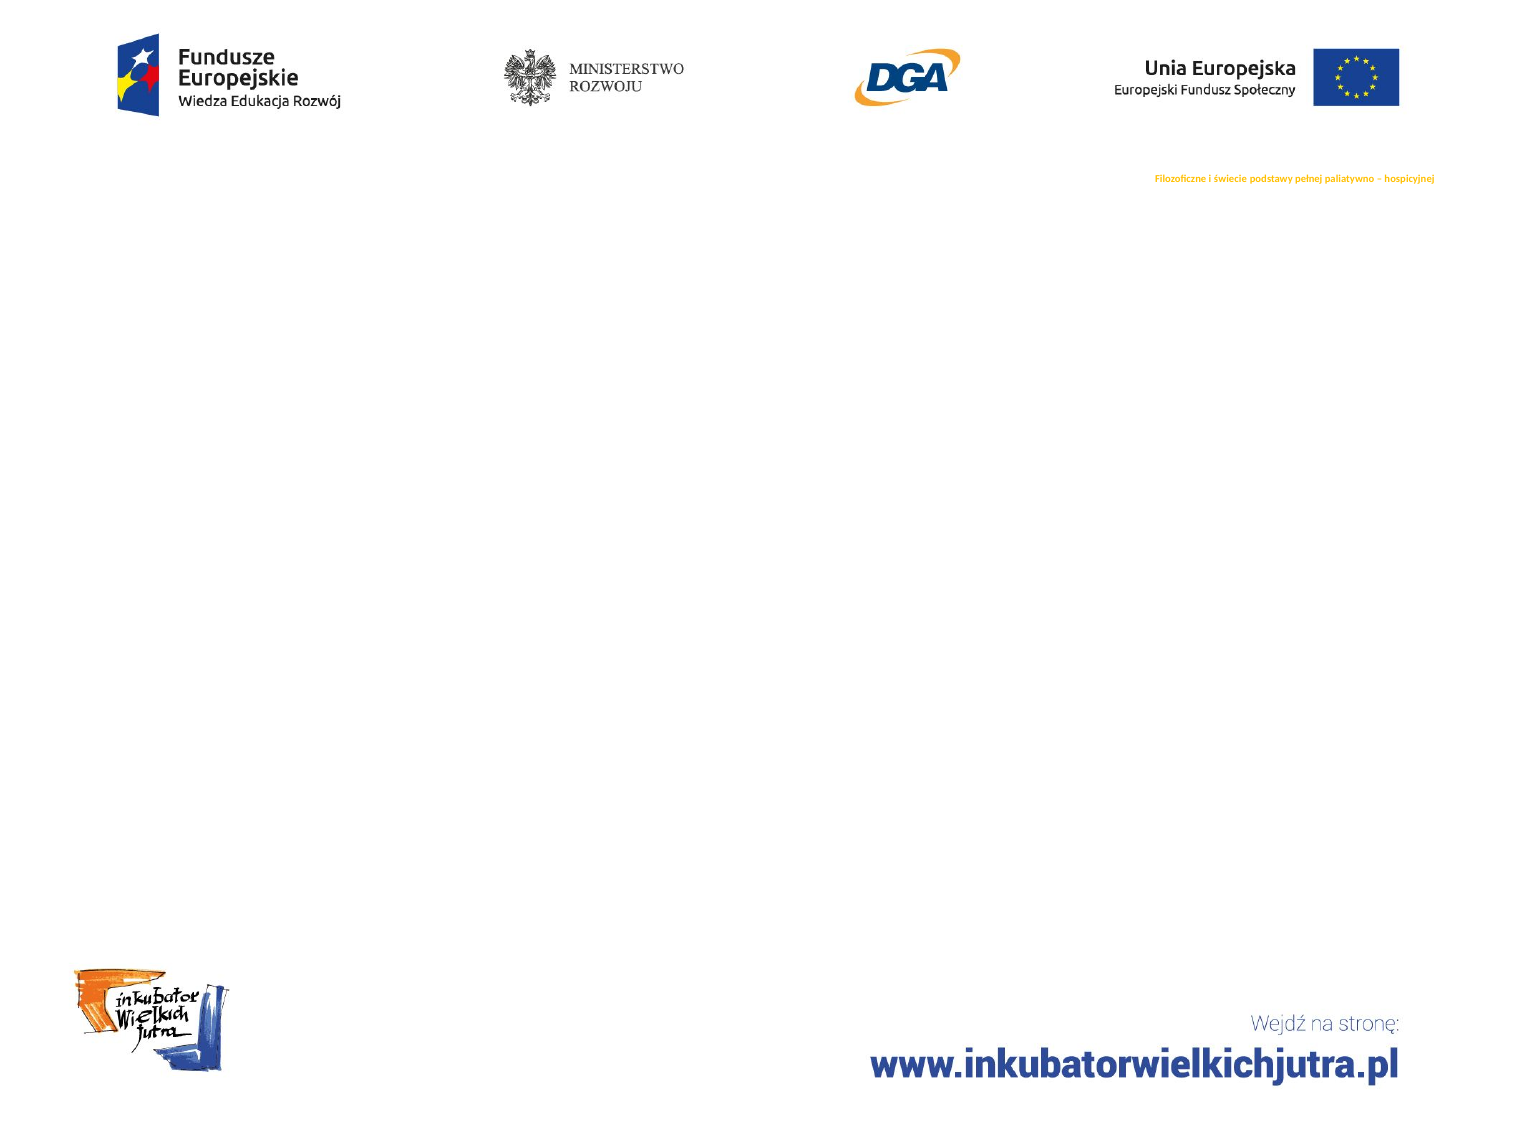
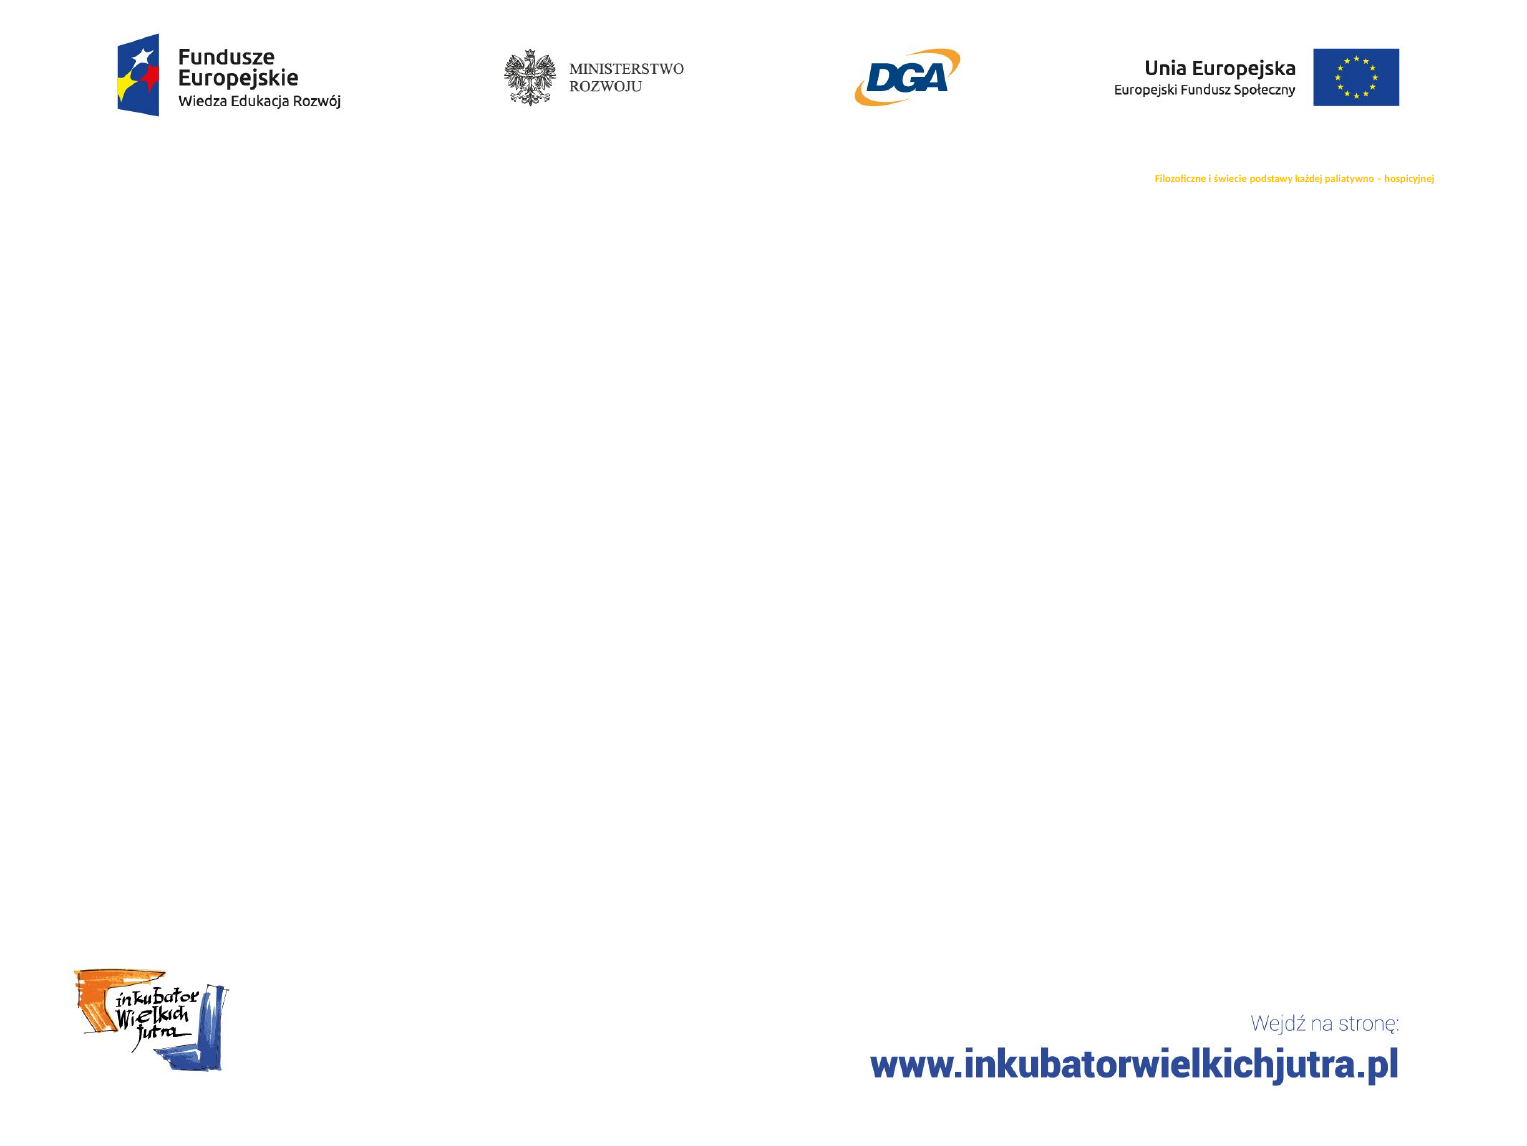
pełnej: pełnej -> każdej
